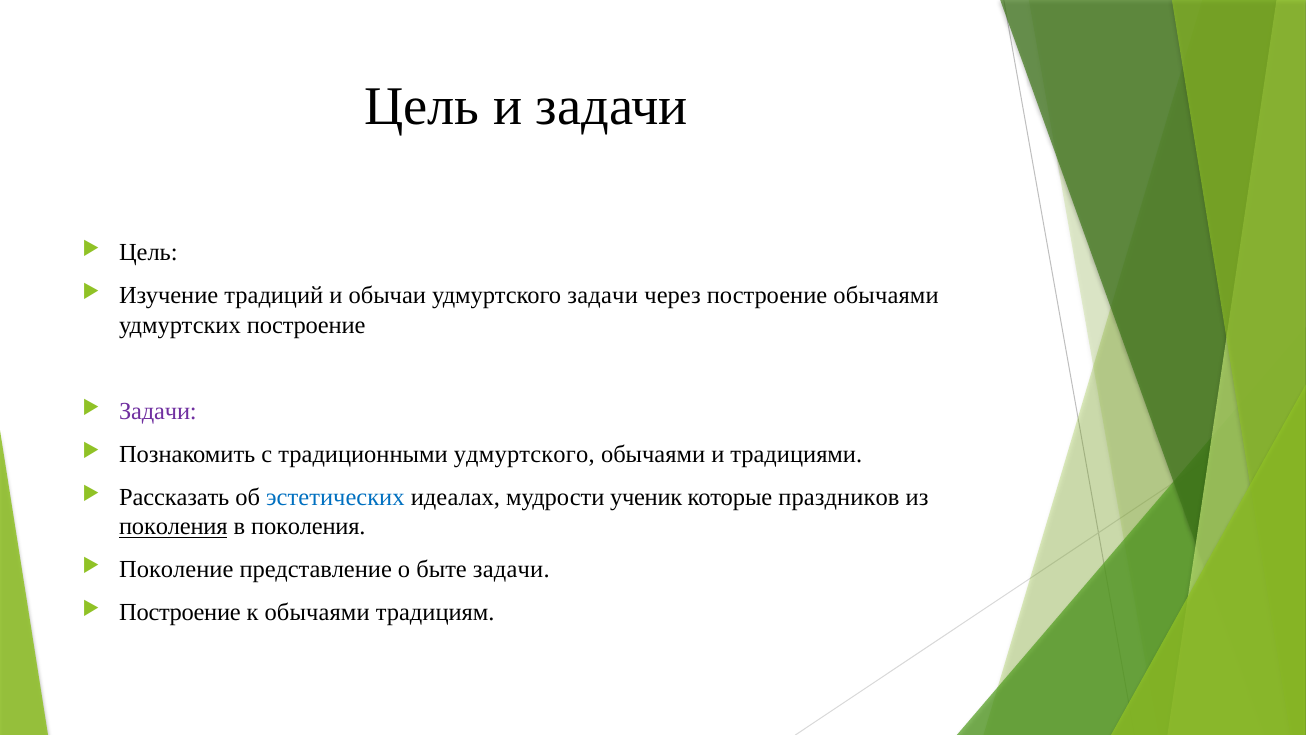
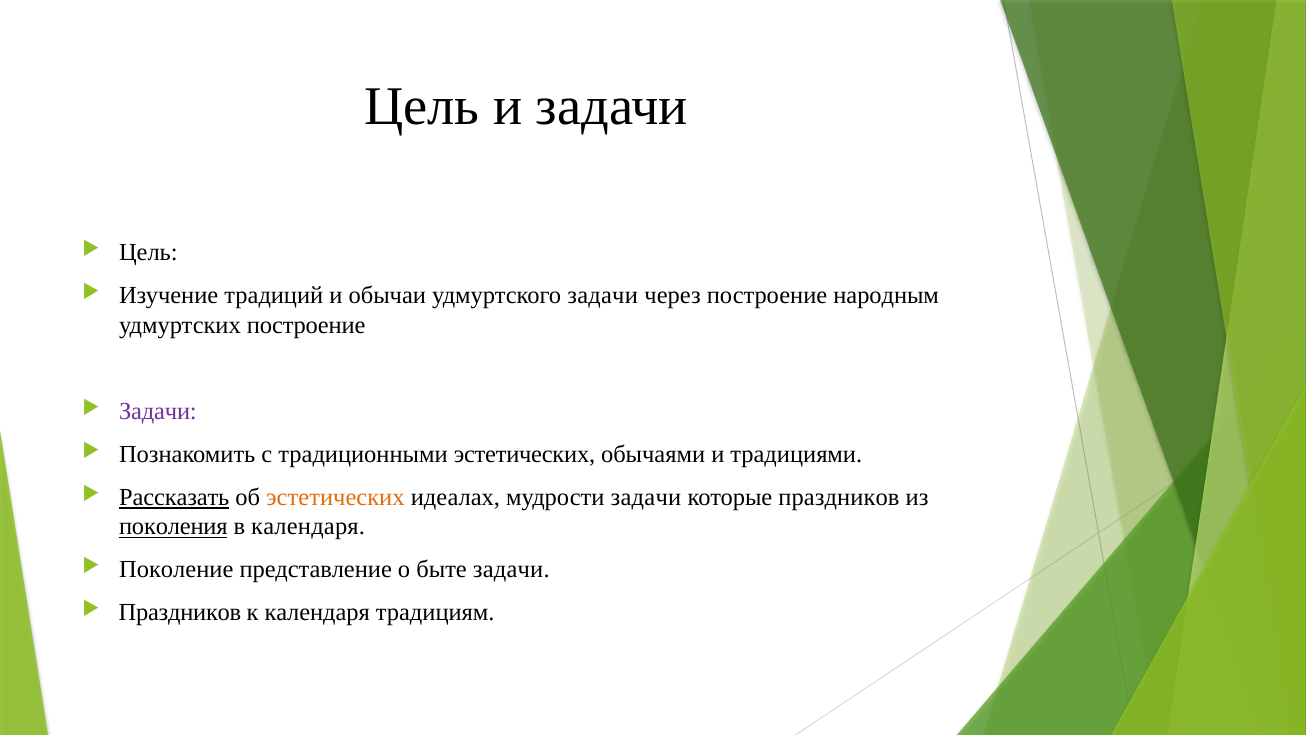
построение обычаями: обычаями -> народным
традиционными удмуртского: удмуртского -> эстетических
Рассказать underline: none -> present
эстетических at (335, 497) colour: blue -> orange
мудрости ученик: ученик -> задачи
в поколения: поколения -> календаря
Построение at (180, 613): Построение -> Праздников
к обычаями: обычаями -> календаря
